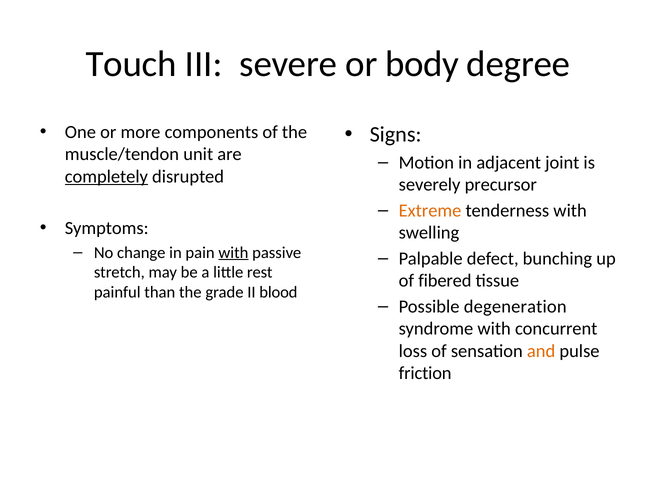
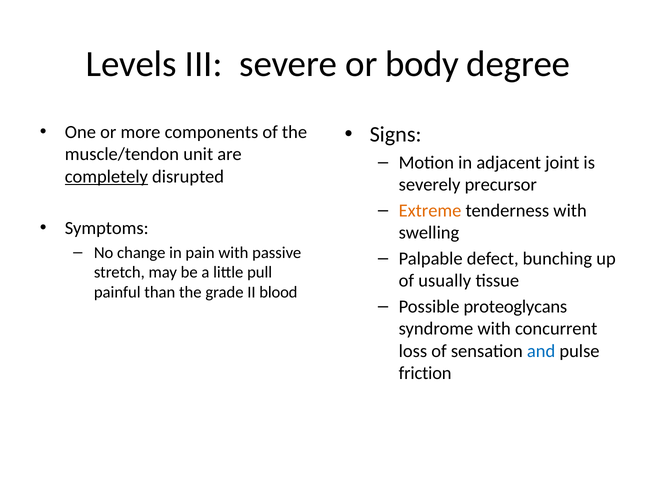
Touch: Touch -> Levels
with at (233, 252) underline: present -> none
rest: rest -> pull
fibered: fibered -> usually
degeneration: degeneration -> proteoglycans
and colour: orange -> blue
